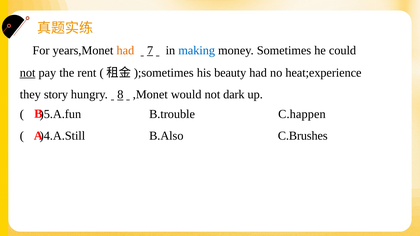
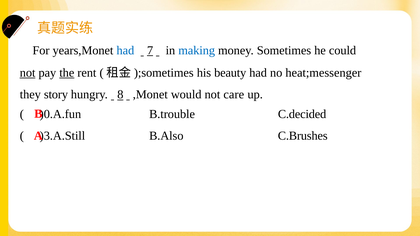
had at (125, 50) colour: orange -> blue
the underline: none -> present
heat;experience: heat;experience -> heat;messenger
dark: dark -> care
)5.A.fun: )5.A.fun -> )0.A.fun
C.happen: C.happen -> C.decided
)4.A.Still: )4.A.Still -> )3.A.Still
